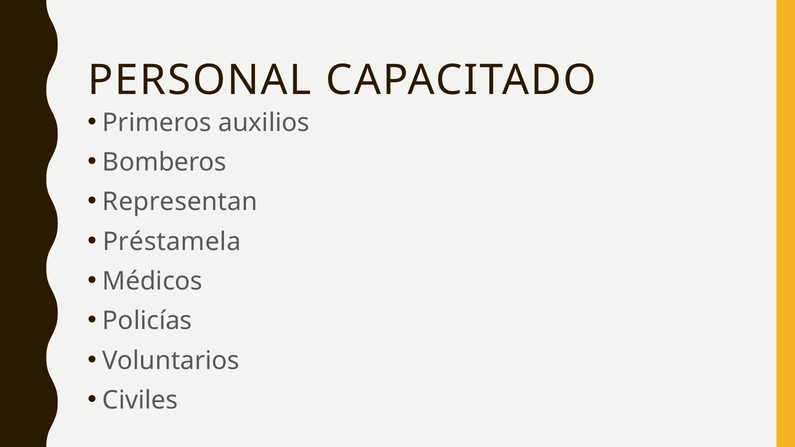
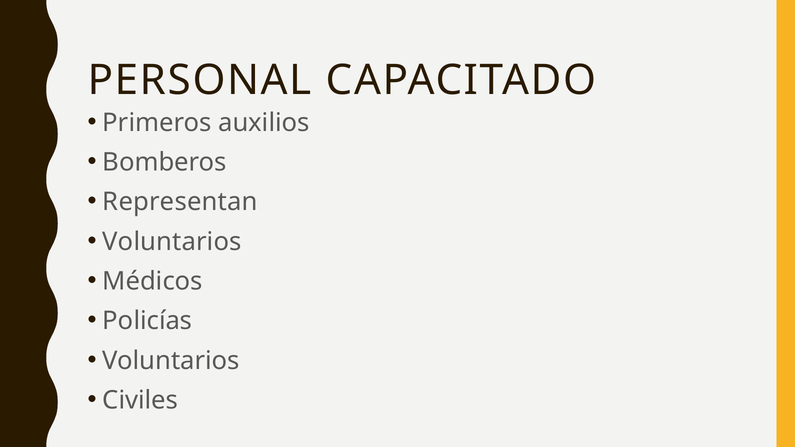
Préstamela at (172, 242): Préstamela -> Voluntarios
